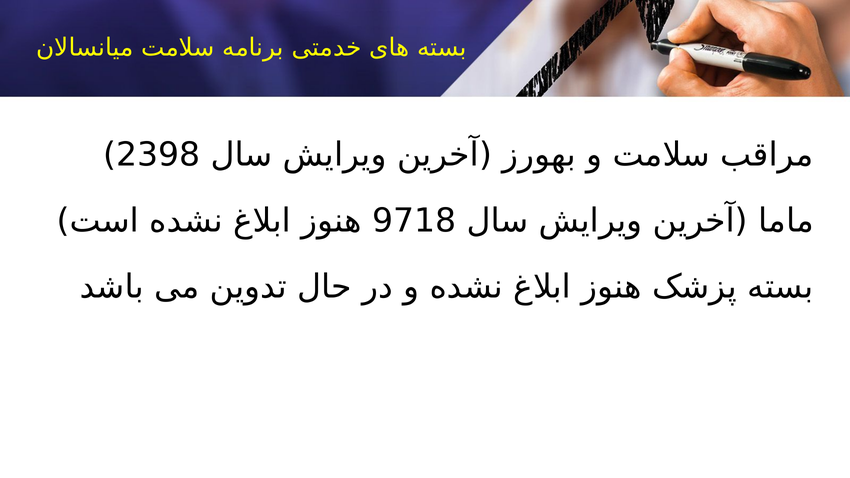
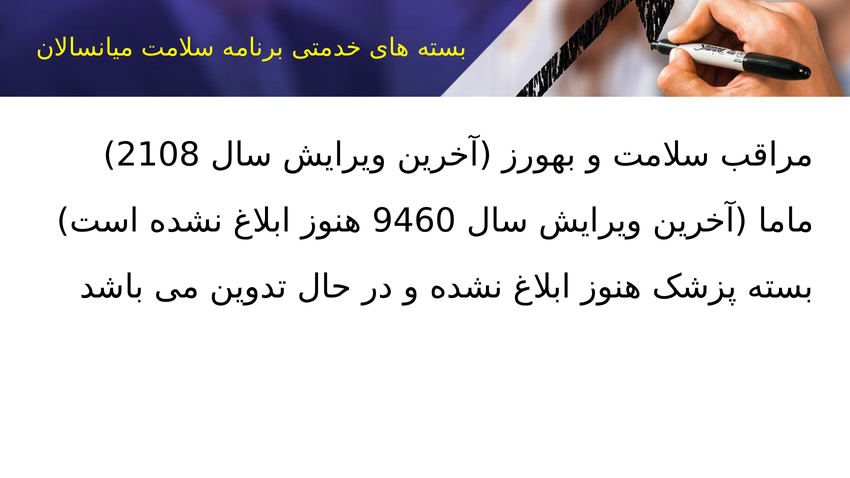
2398: 2398 -> 2108
9718: 9718 -> 9460
